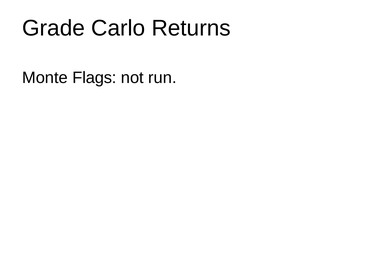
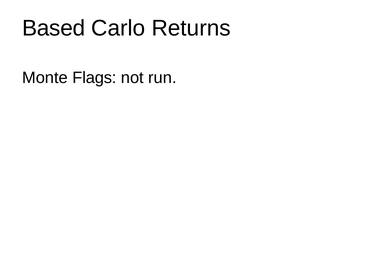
Grade: Grade -> Based
